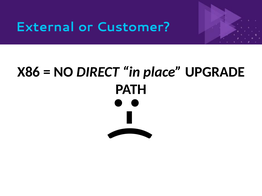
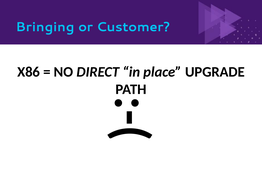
External: External -> Bringing
